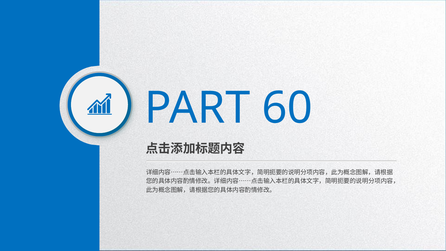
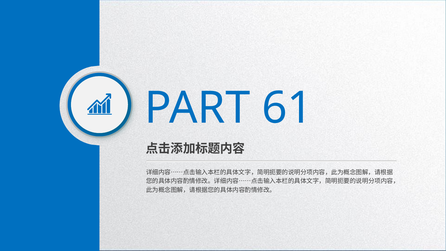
60: 60 -> 61
